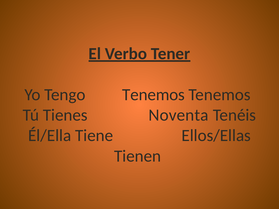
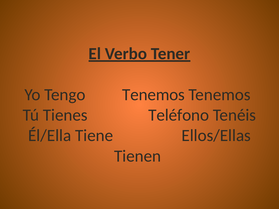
Noventa: Noventa -> Teléfono
